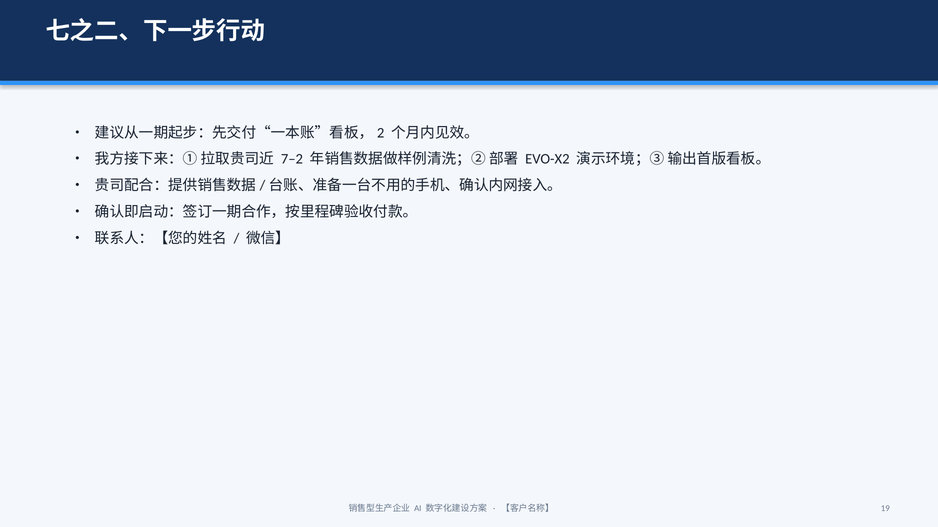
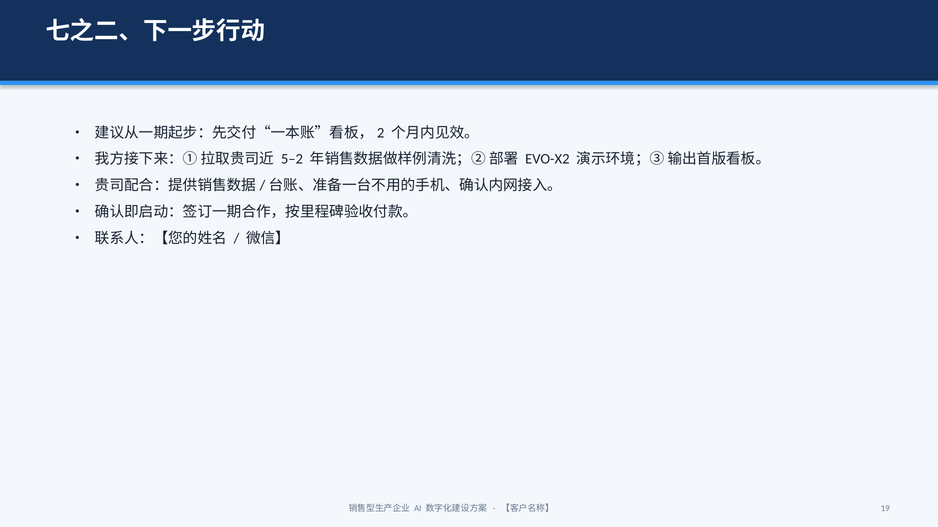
7–2: 7–2 -> 5–2
